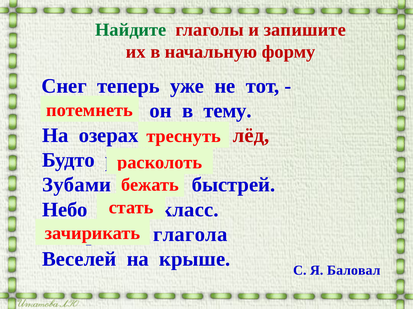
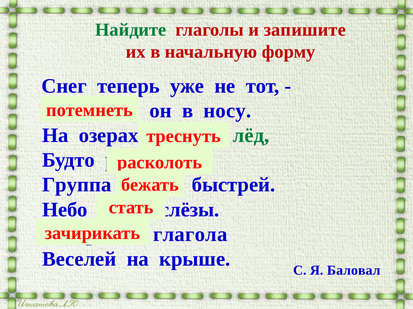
тему: тему -> носу
лёд colour: red -> green
Зубами: Зубами -> Группа
класс: класс -> слёзы
